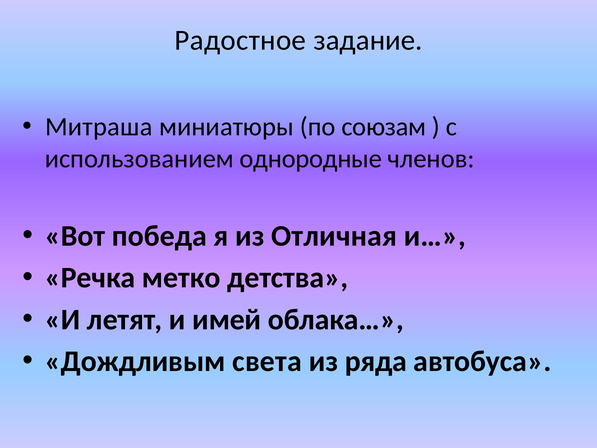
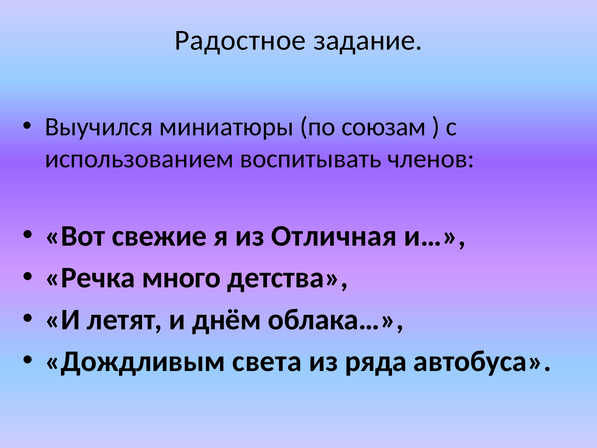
Митраша: Митраша -> Выучился
однородные: однородные -> воспитывать
победа: победа -> свежие
метко: метко -> много
имей: имей -> днём
